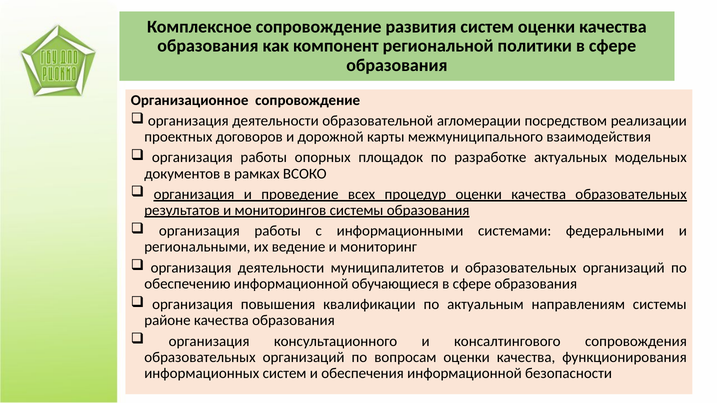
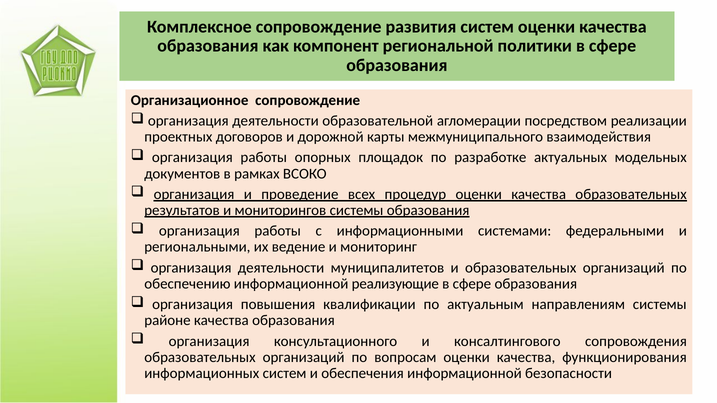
обучающиеся: обучающиеся -> реализующие
